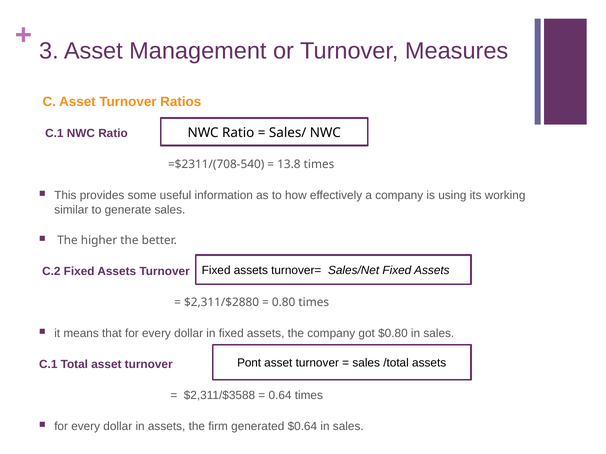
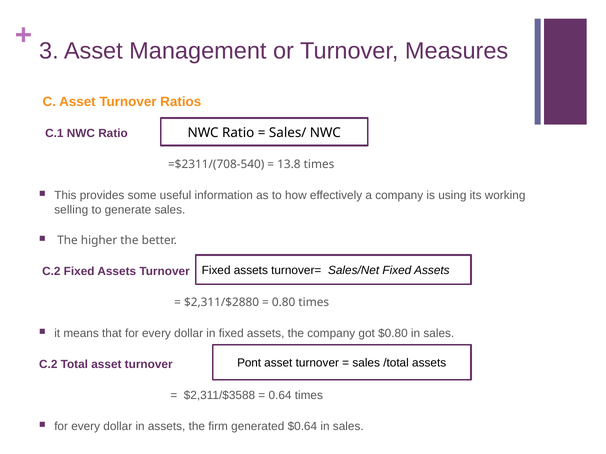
similar: similar -> selling
C.1 at (48, 365): C.1 -> C.2
